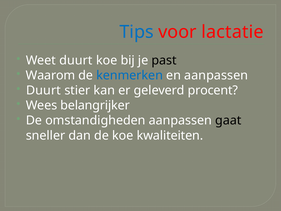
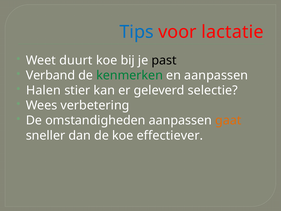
Waarom: Waarom -> Verband
kenmerken colour: blue -> green
Duurt at (43, 90): Duurt -> Halen
procent: procent -> selectie
belangrijker: belangrijker -> verbetering
gaat colour: black -> orange
kwaliteiten: kwaliteiten -> effectiever
